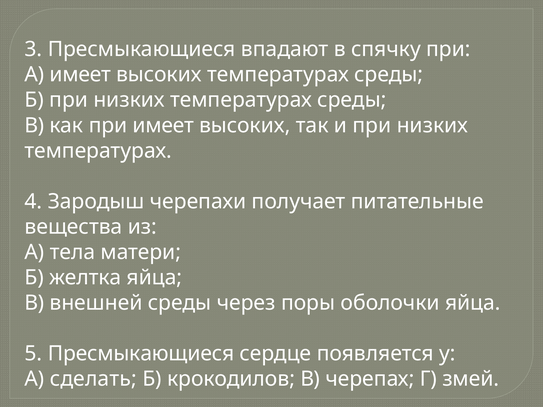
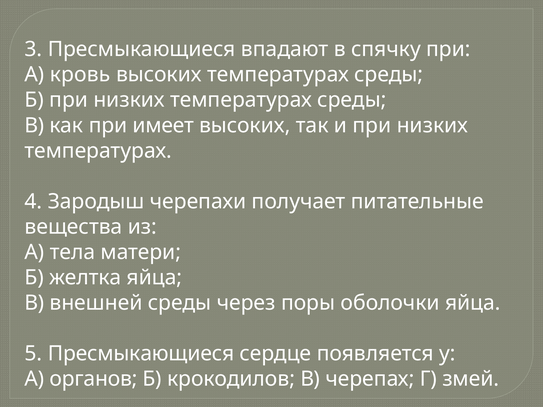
А имеет: имеет -> кровь
сделать: сделать -> органов
